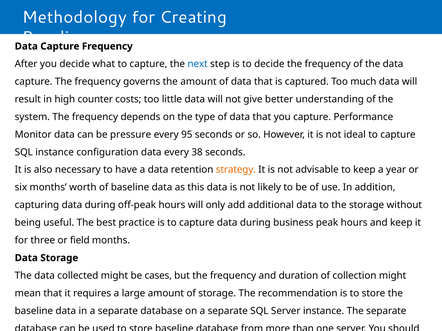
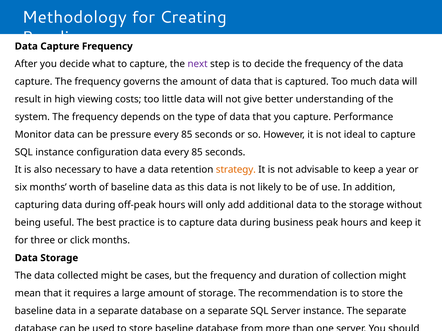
next colour: blue -> purple
counter: counter -> viewing
95 at (187, 135): 95 -> 85
data every 38: 38 -> 85
field: field -> click
